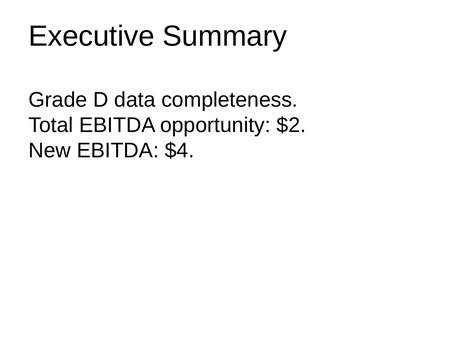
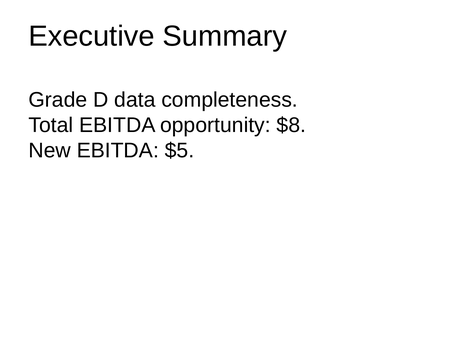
$2: $2 -> $8
$4: $4 -> $5
